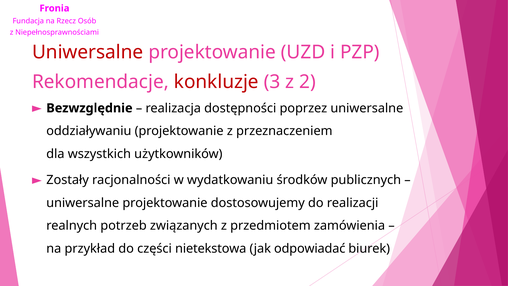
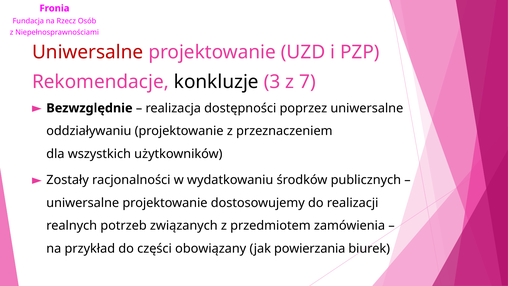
konkluzje colour: red -> black
2: 2 -> 7
nietekstowa: nietekstowa -> obowiązany
odpowiadać: odpowiadać -> powierzania
